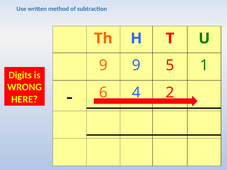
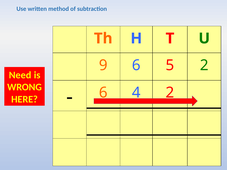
9 9: 9 -> 6
5 1: 1 -> 2
Digits: Digits -> Need
